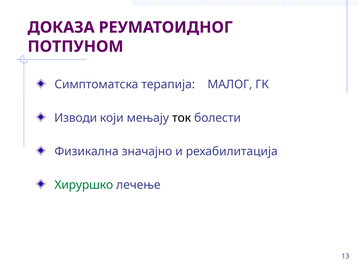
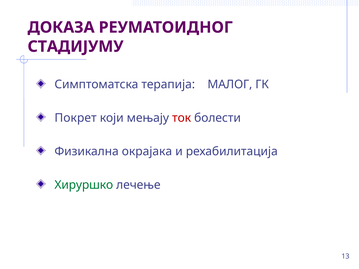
ПОТПУНОМ: ПОТПУНОМ -> СТАДИЈУМУ
Изводи: Изводи -> Покрет
ток colour: black -> red
значајно: значајно -> окрајака
